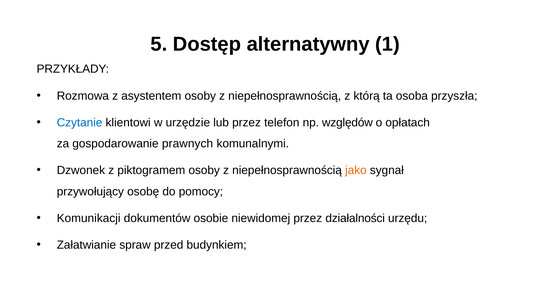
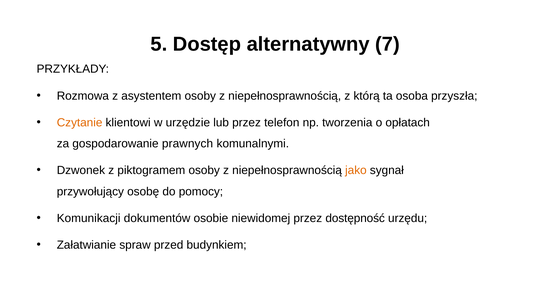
1: 1 -> 7
Czytanie colour: blue -> orange
względów: względów -> tworzenia
działalności: działalności -> dostępność
